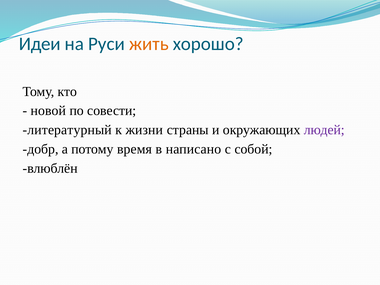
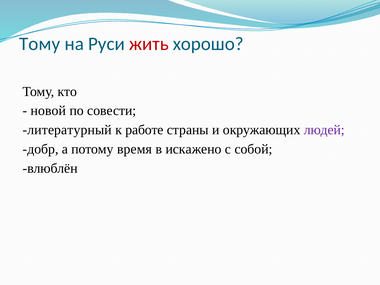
Идеи at (40, 44): Идеи -> Тому
жить colour: orange -> red
жизни: жизни -> работе
написано: написано -> искажено
